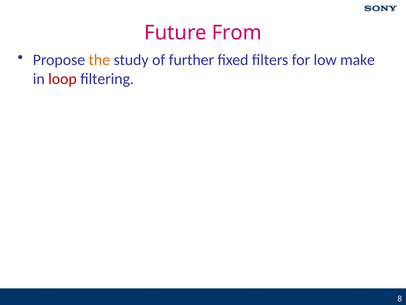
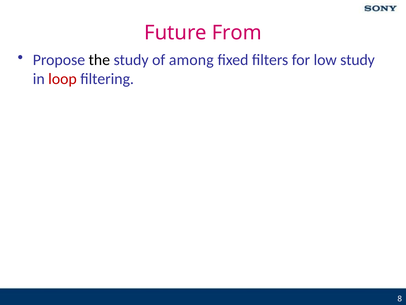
the colour: orange -> black
further: further -> among
low make: make -> study
